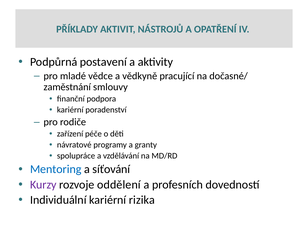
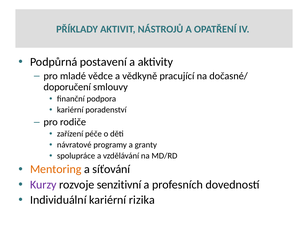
zaměstnání: zaměstnání -> doporučení
Mentoring colour: blue -> orange
oddělení: oddělení -> senzitivní
